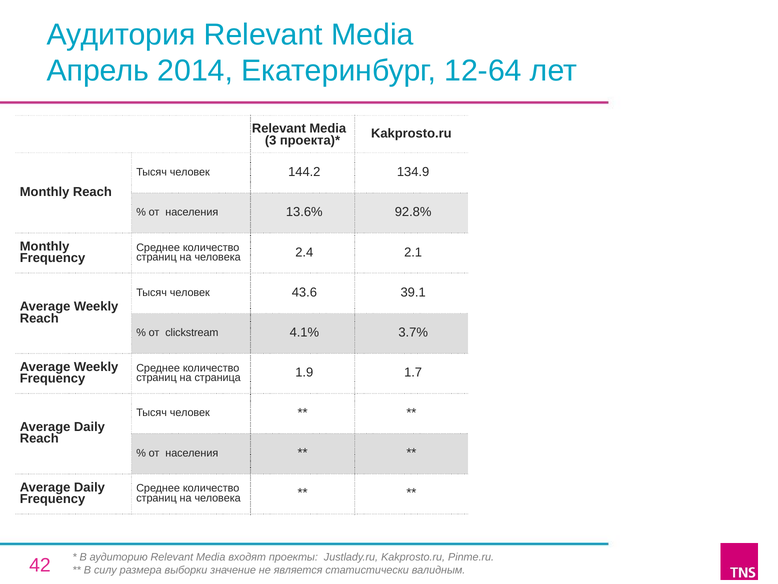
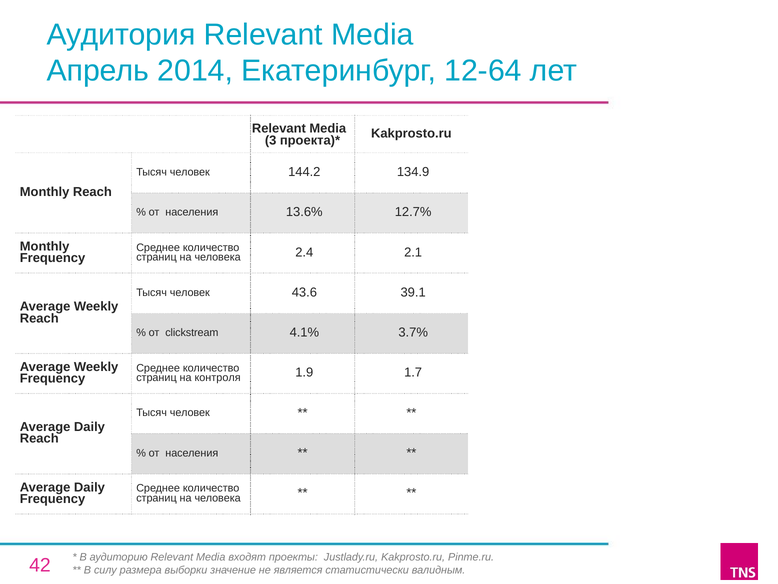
92.8%: 92.8% -> 12.7%
страница: страница -> контроля
